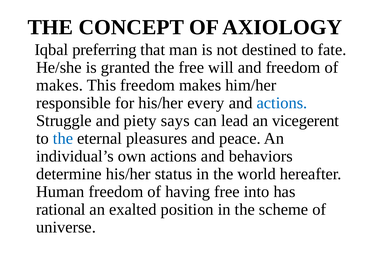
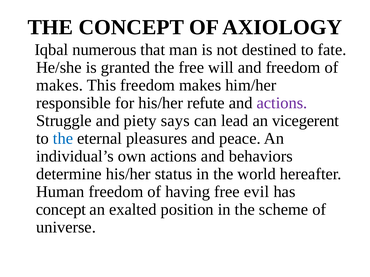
preferring: preferring -> numerous
every: every -> refute
actions at (282, 103) colour: blue -> purple
into: into -> evil
rational at (61, 210): rational -> concept
